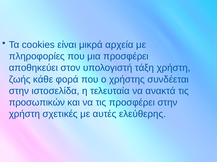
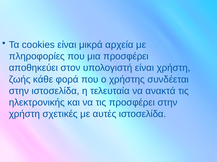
υπολογιστή τάξη: τάξη -> είναι
προσωπικών: προσωπικών -> ηλεκτρονικής
αυτές ελεύθερης: ελεύθερης -> ιστοσελίδα
